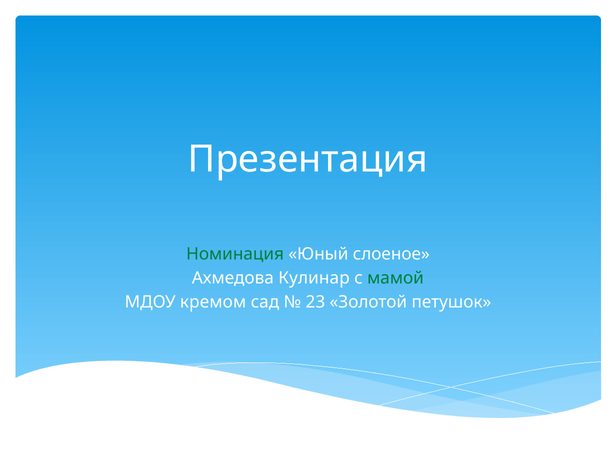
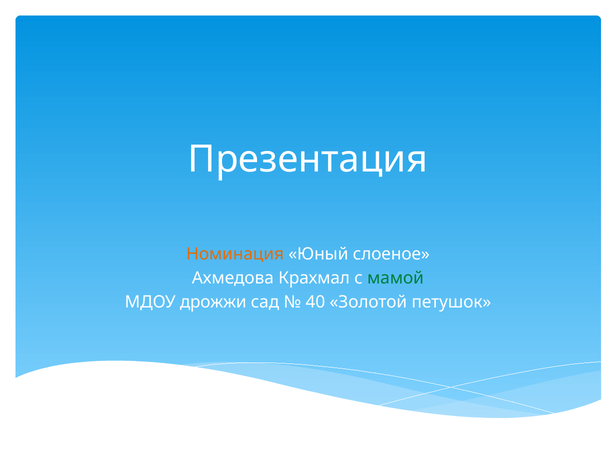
Номинация colour: green -> orange
Кулинар: Кулинар -> Крахмал
кремом: кремом -> дрожжи
23: 23 -> 40
